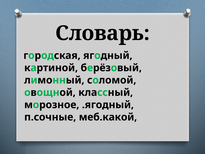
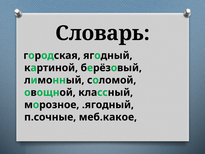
меб.какой: меб.какой -> меб.какое
